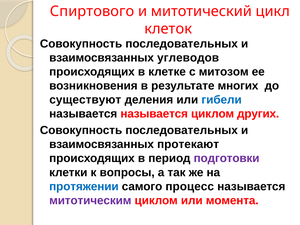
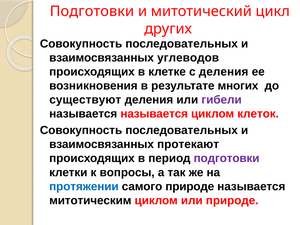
Спиртового at (92, 11): Спиртового -> Подготовки
клеток: клеток -> других
с митозом: митозом -> деления
гибели colour: blue -> purple
других: других -> клеток
самого процесс: процесс -> природе
митотическим colour: purple -> black
или момента: момента -> природе
